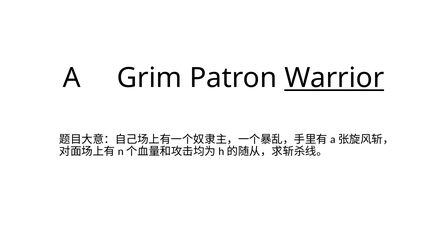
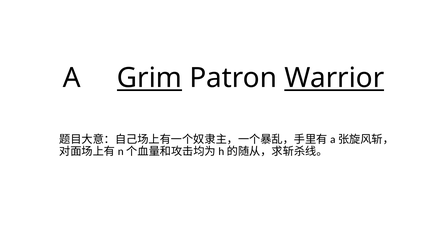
Grim underline: none -> present
